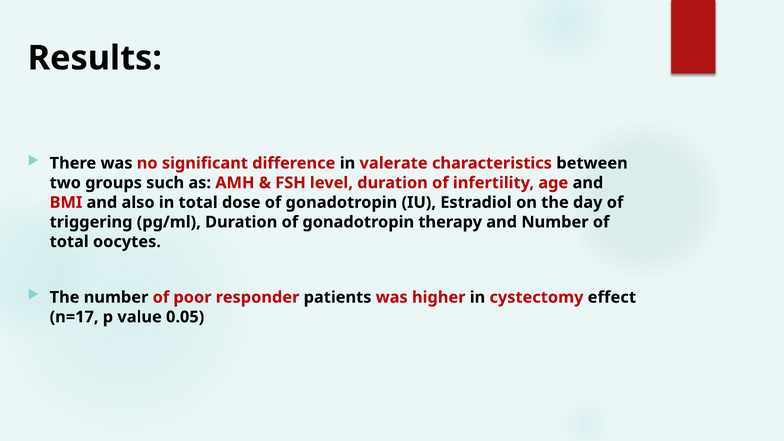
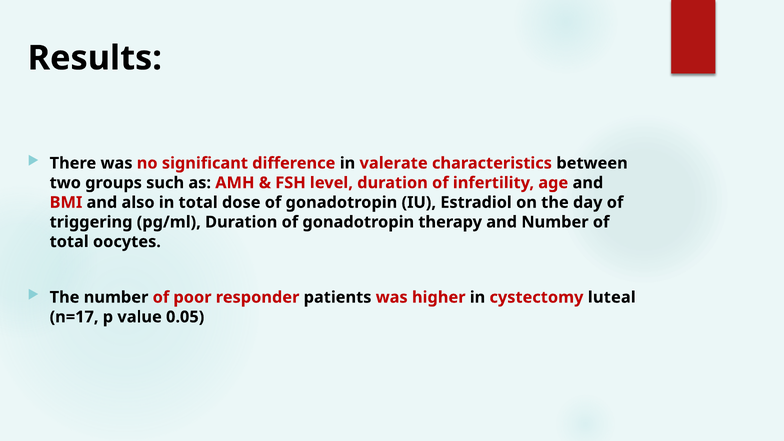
effect: effect -> luteal
